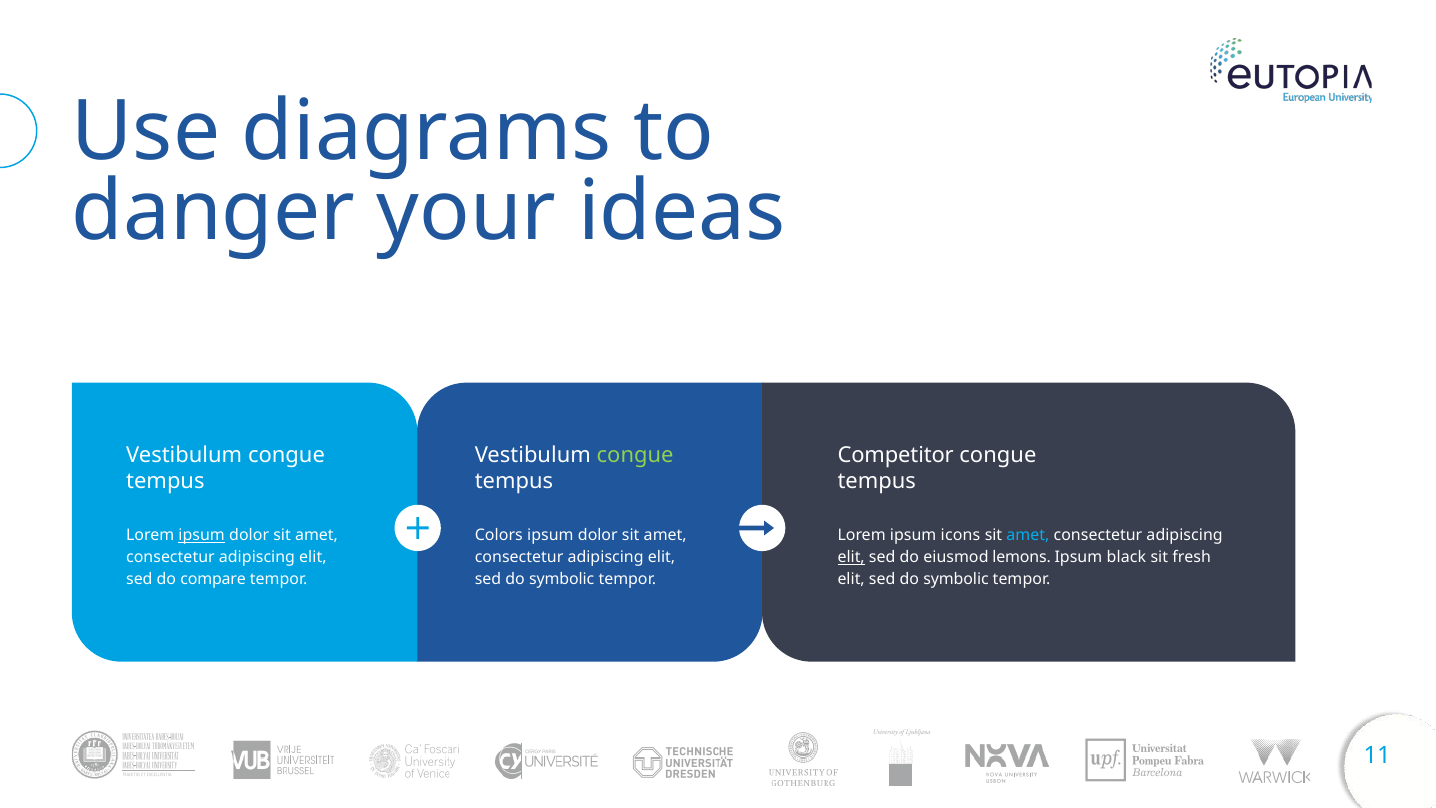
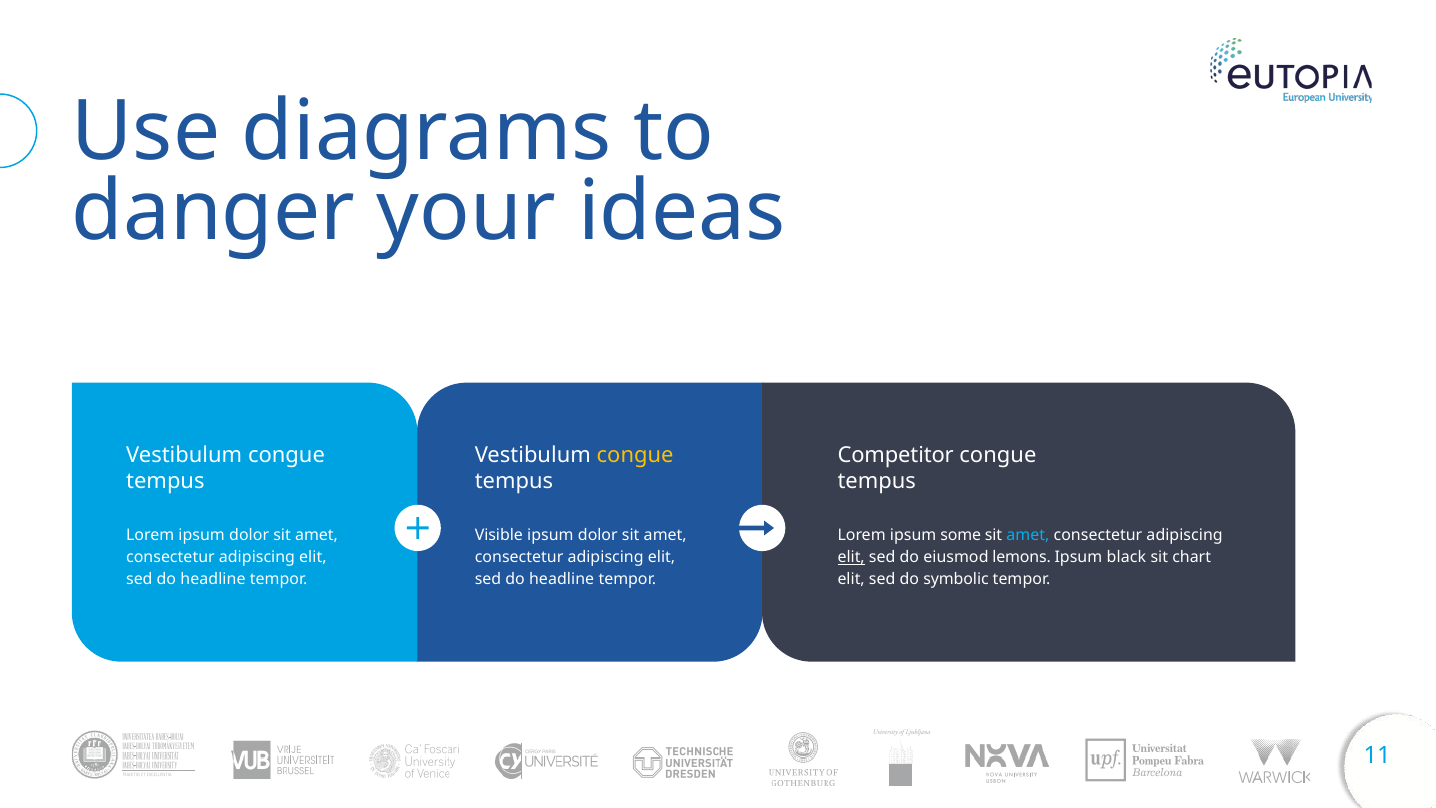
congue at (635, 455) colour: light green -> yellow
ipsum at (202, 535) underline: present -> none
Colors: Colors -> Visible
icons: icons -> some
fresh: fresh -> chart
compare at (213, 579): compare -> headline
symbolic at (562, 579): symbolic -> headline
